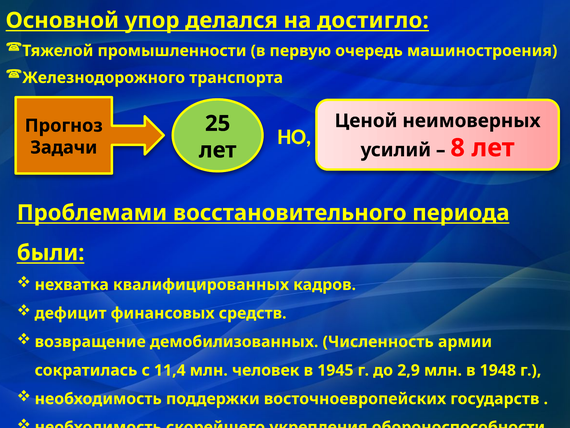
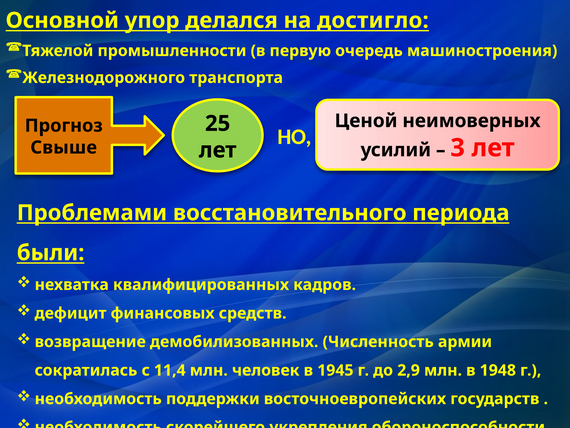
Задачи: Задачи -> Свыше
8: 8 -> 3
